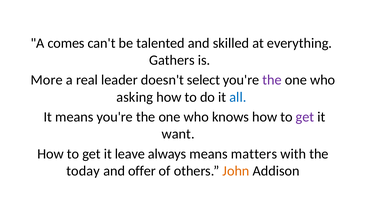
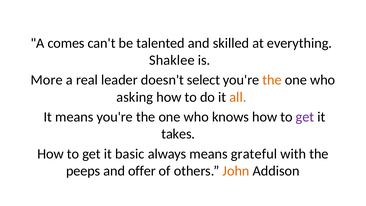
Gathers: Gathers -> Shaklee
the at (272, 80) colour: purple -> orange
all colour: blue -> orange
want: want -> takes
leave: leave -> basic
matters: matters -> grateful
today: today -> peeps
